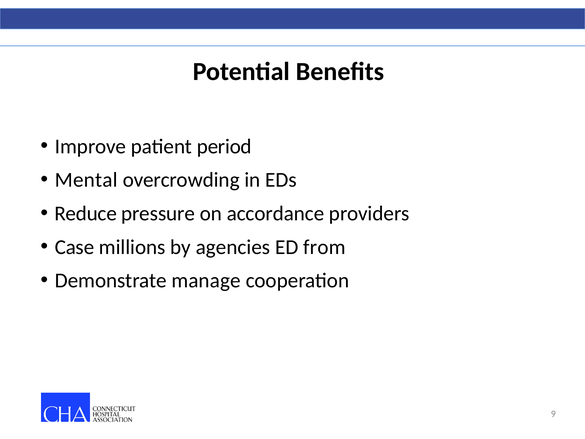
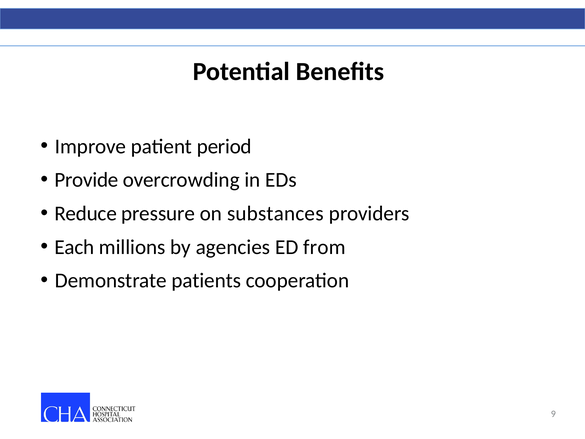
Mental: Mental -> Provide
accordance: accordance -> substances
Case: Case -> Each
manage: manage -> patients
